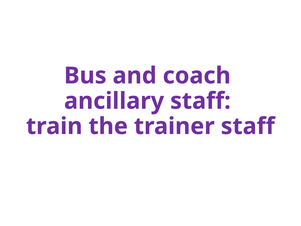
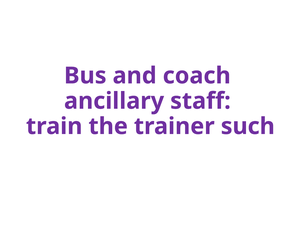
trainer staff: staff -> such
